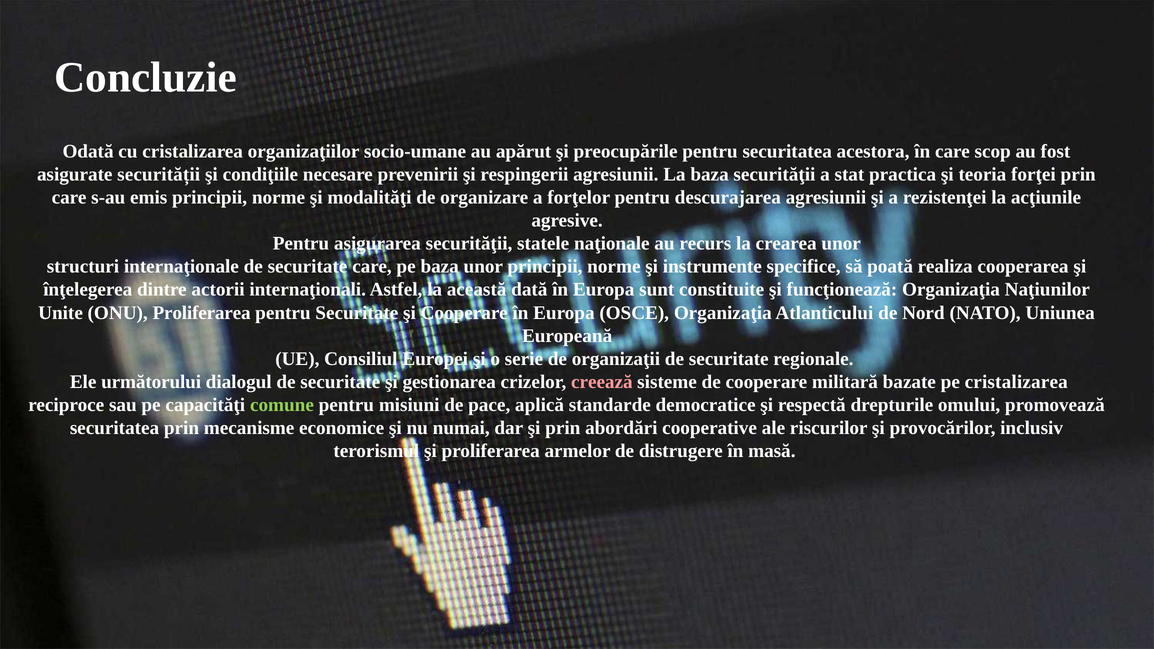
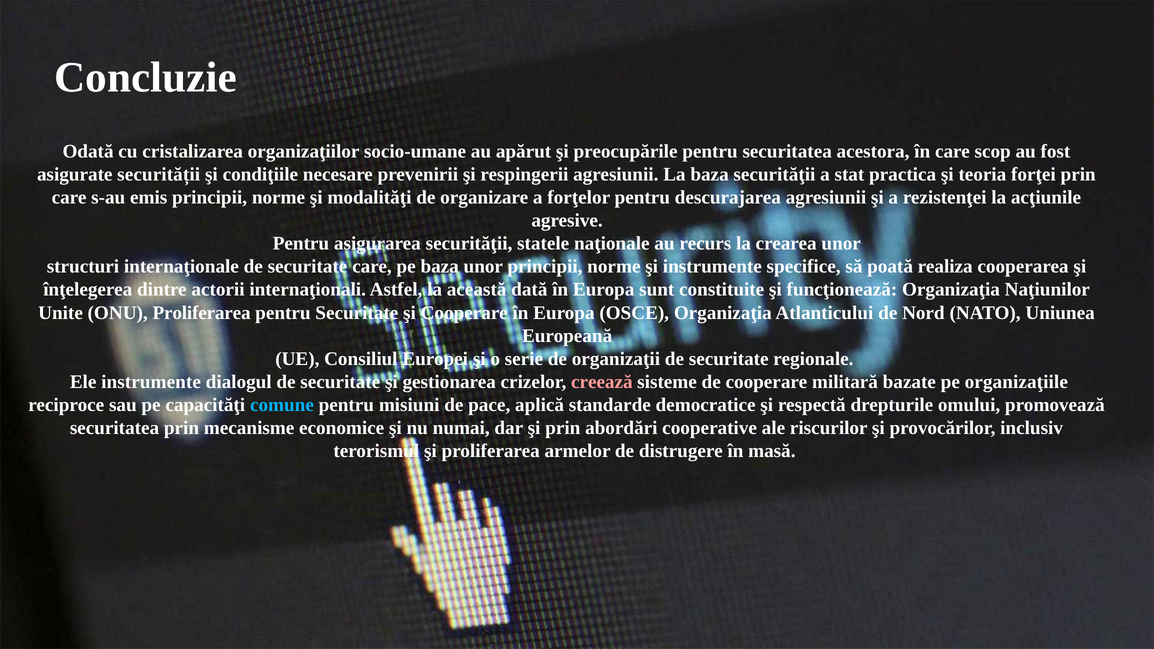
Ele următorului: următorului -> instrumente
pe cristalizarea: cristalizarea -> organizaţiile
comune colour: light green -> light blue
